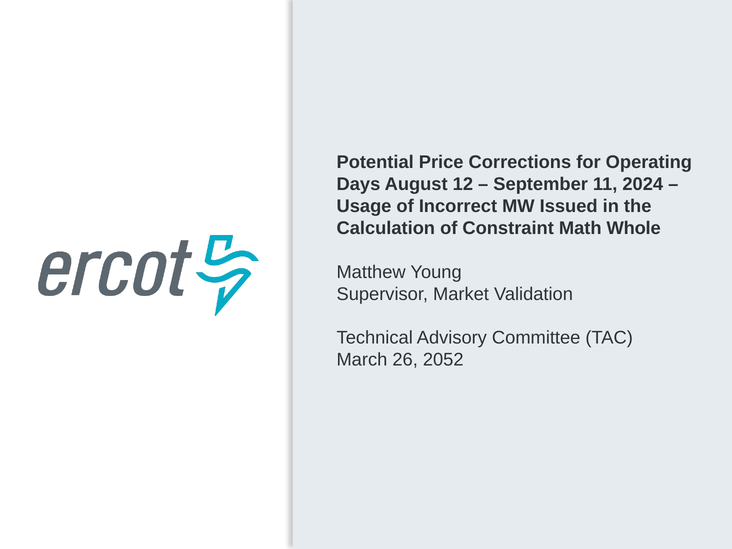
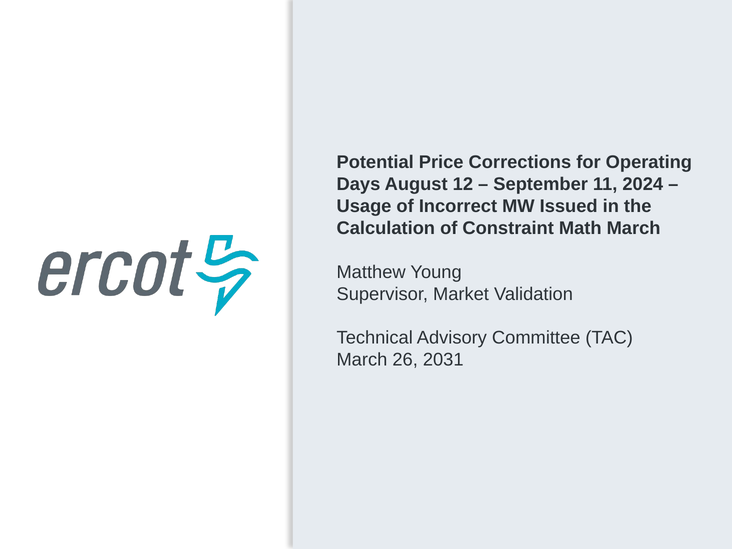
Math Whole: Whole -> March
2052: 2052 -> 2031
